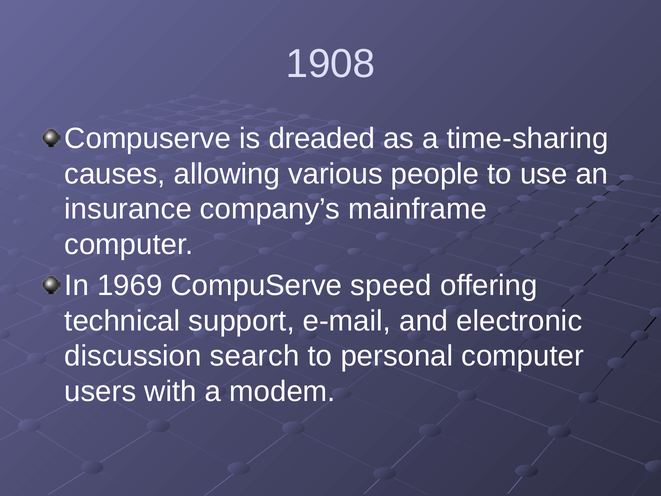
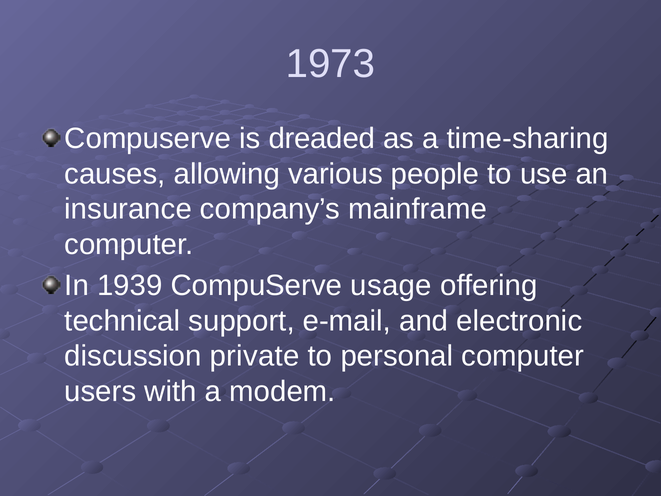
1908: 1908 -> 1973
1969: 1969 -> 1939
speed: speed -> usage
search: search -> private
